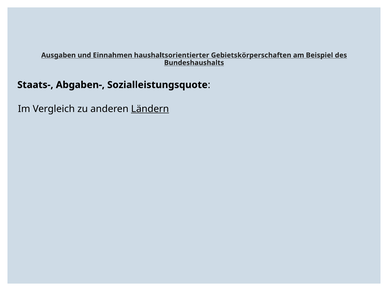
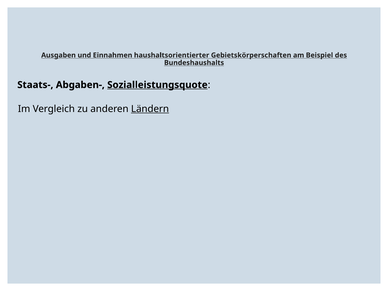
Sozialleistungsquote underline: none -> present
